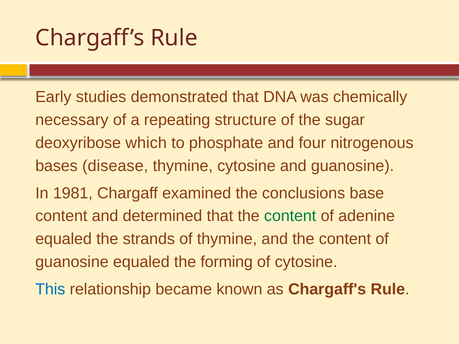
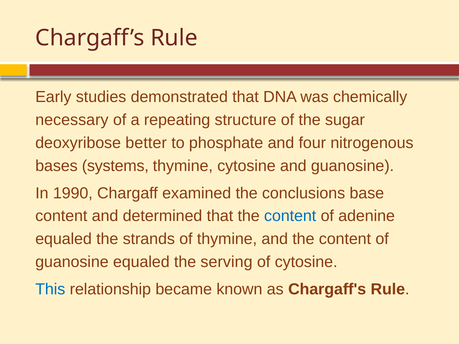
which: which -> better
disease: disease -> systems
1981: 1981 -> 1990
content at (290, 216) colour: green -> blue
forming: forming -> serving
